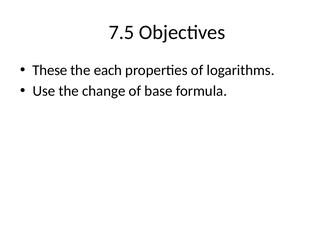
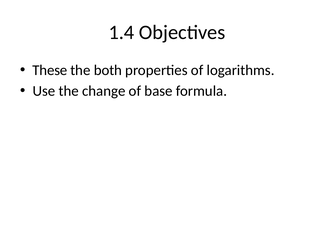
7.5: 7.5 -> 1.4
each: each -> both
